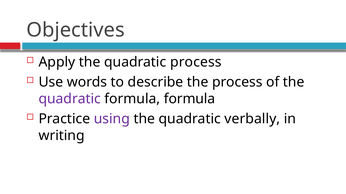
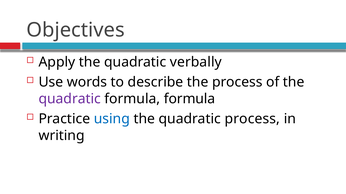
quadratic process: process -> verbally
using colour: purple -> blue
quadratic verbally: verbally -> process
